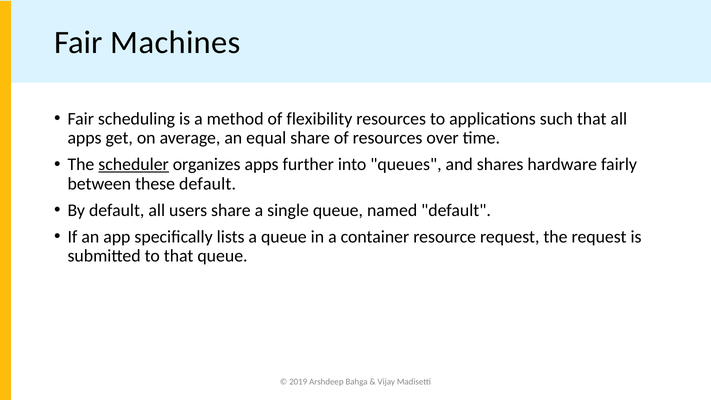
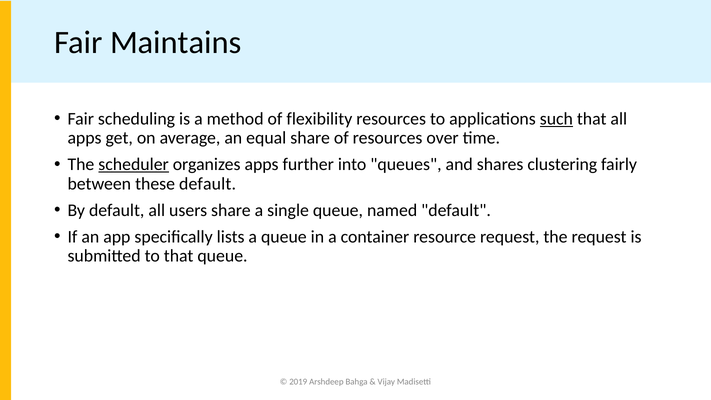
Machines: Machines -> Maintains
such underline: none -> present
hardware: hardware -> clustering
